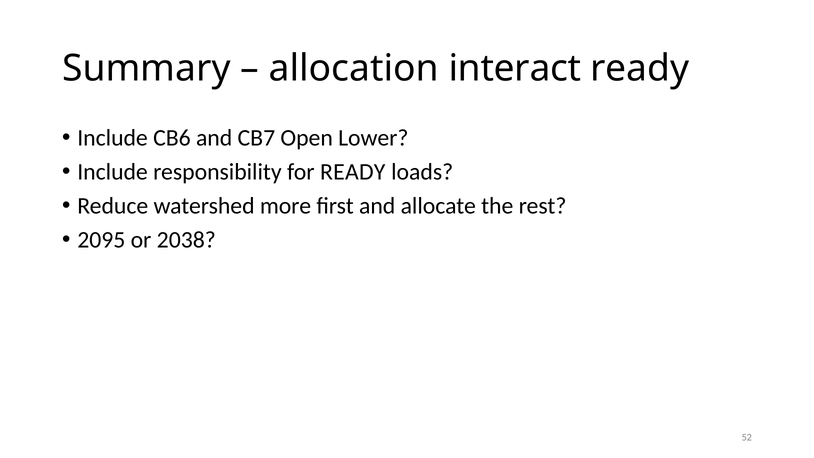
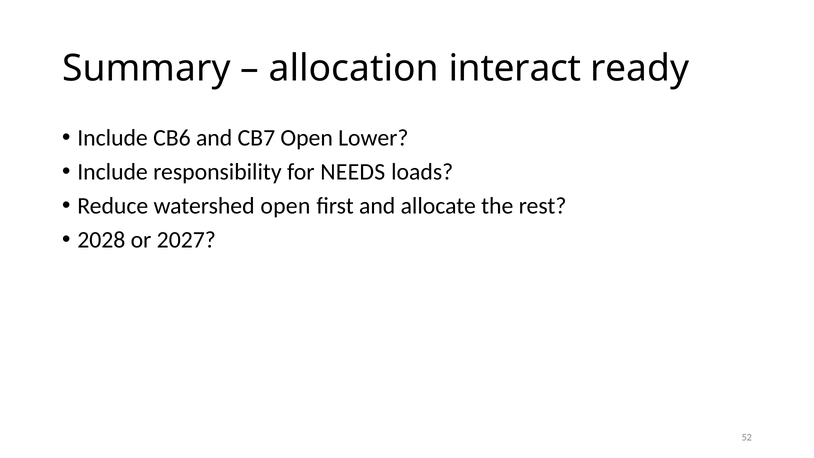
for READY: READY -> NEEDS
watershed more: more -> open
2095: 2095 -> 2028
2038: 2038 -> 2027
